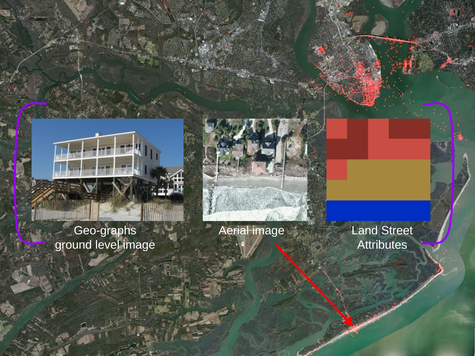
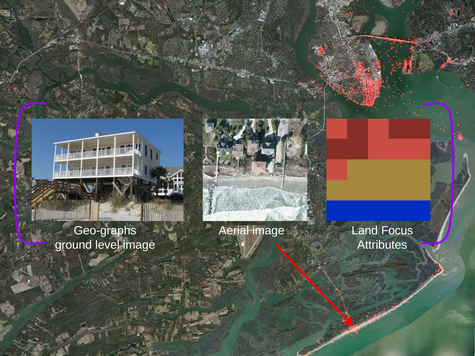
Street: Street -> Focus
